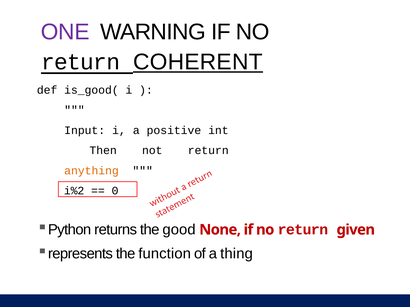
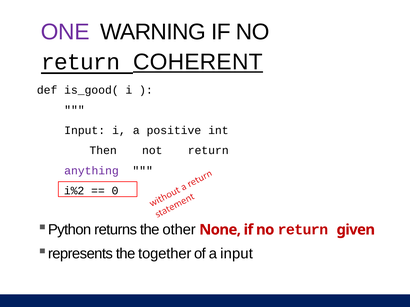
anything colour: orange -> purple
good: good -> other
function: function -> together
a thing: thing -> input
